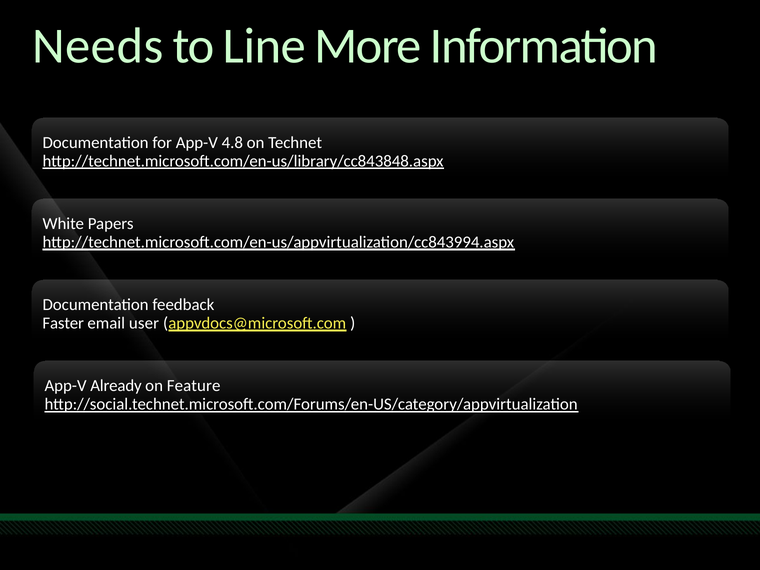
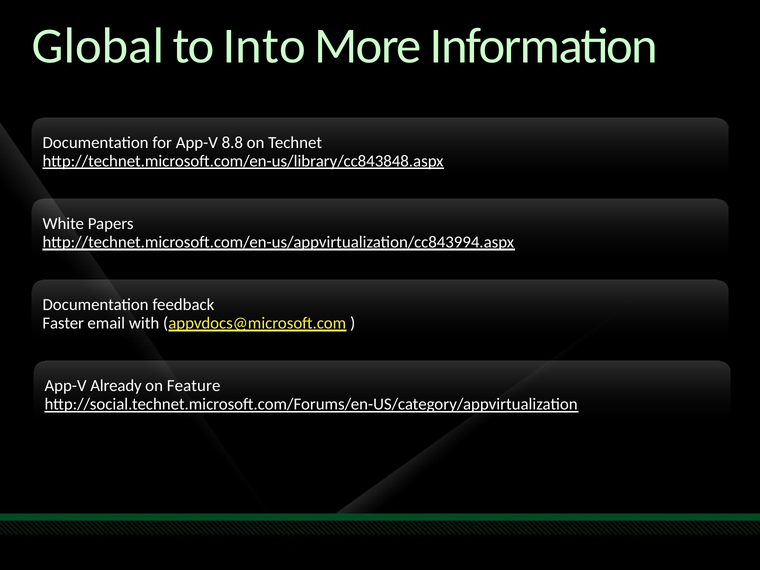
Needs: Needs -> Global
Line: Line -> Into
4.8: 4.8 -> 8.8
user: user -> with
